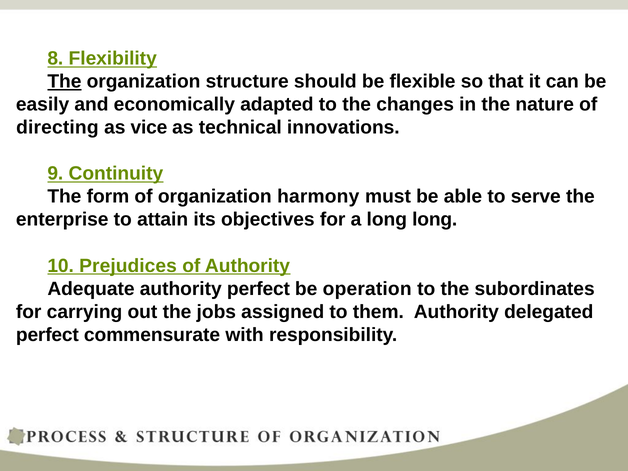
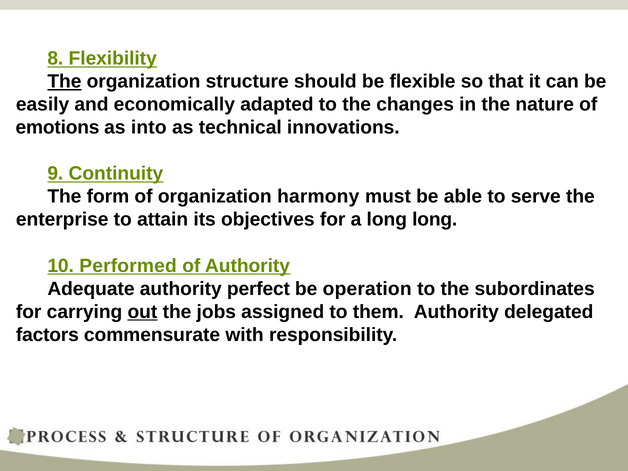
directing: directing -> emotions
vice: vice -> into
Prejudices: Prejudices -> Performed
out underline: none -> present
perfect at (47, 335): perfect -> factors
